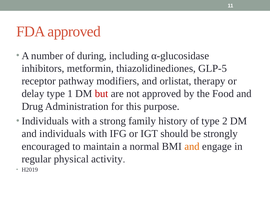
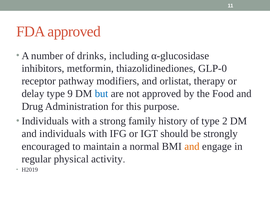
during: during -> drinks
GLP-5: GLP-5 -> GLP-0
1: 1 -> 9
but colour: red -> blue
